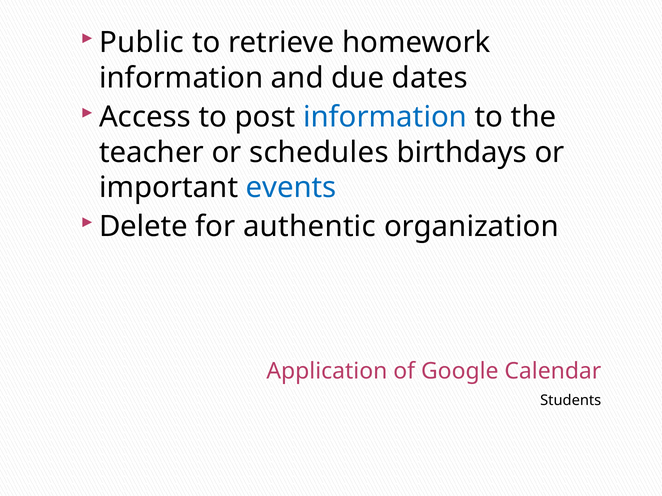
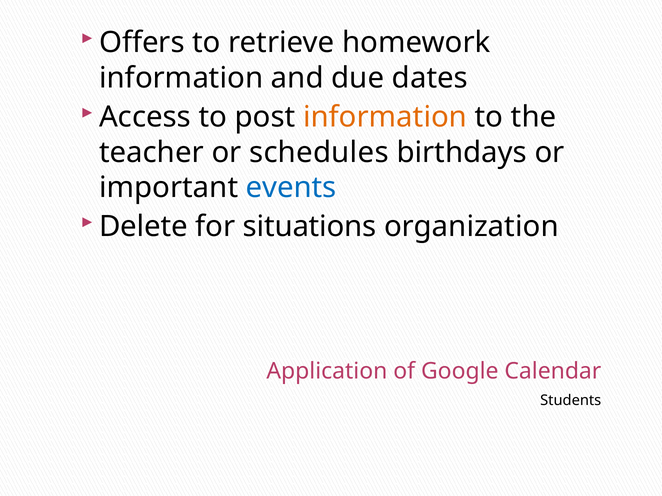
Public: Public -> Offers
information at (385, 117) colour: blue -> orange
authentic: authentic -> situations
